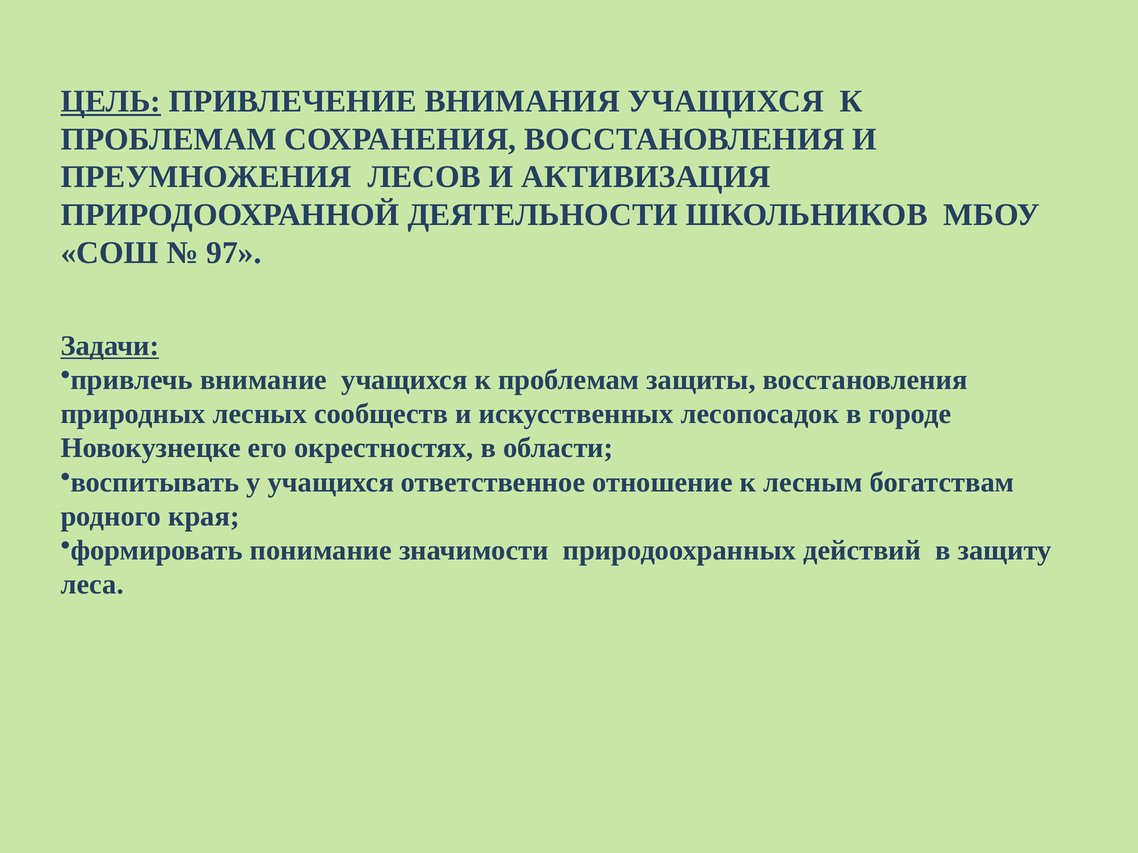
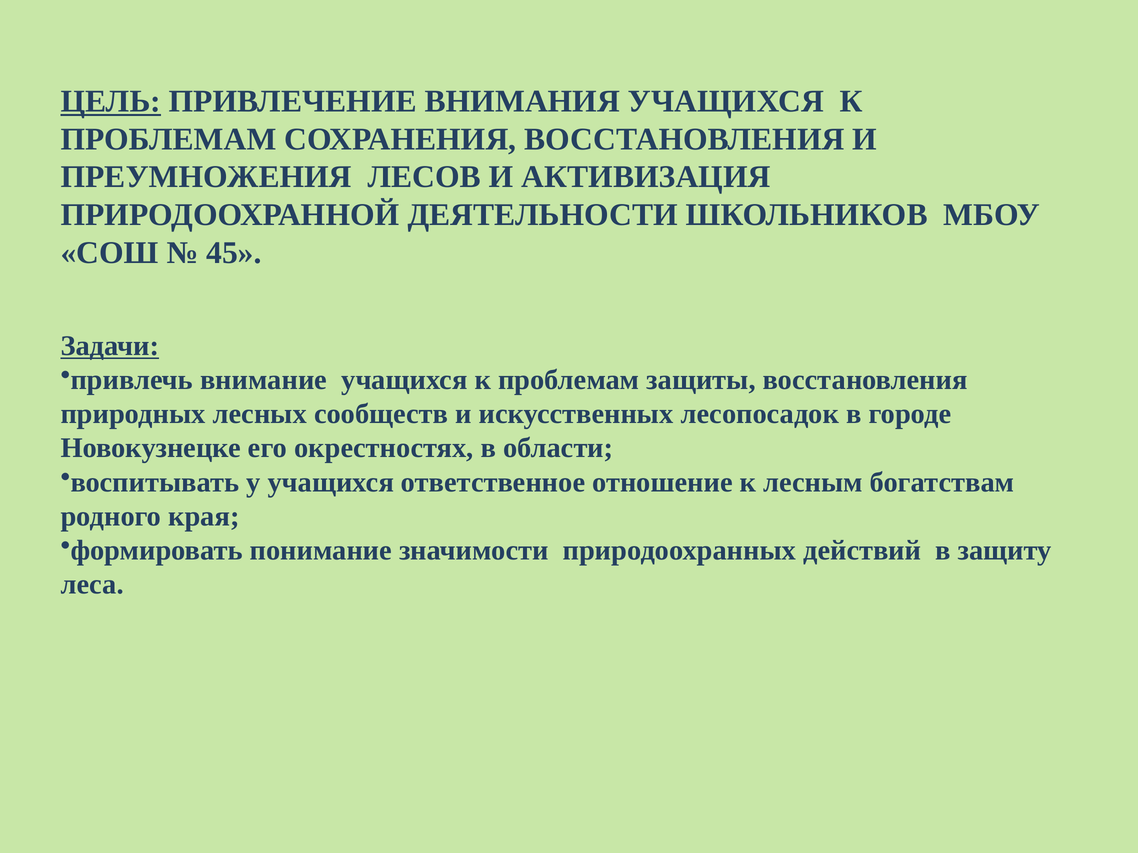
97: 97 -> 45
